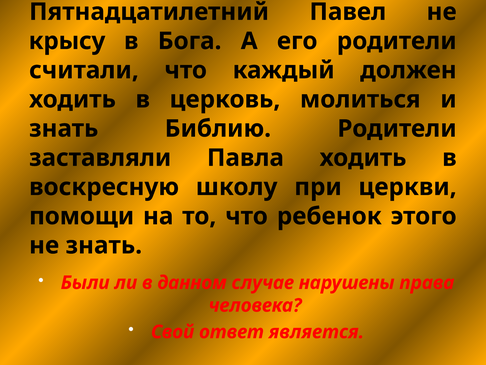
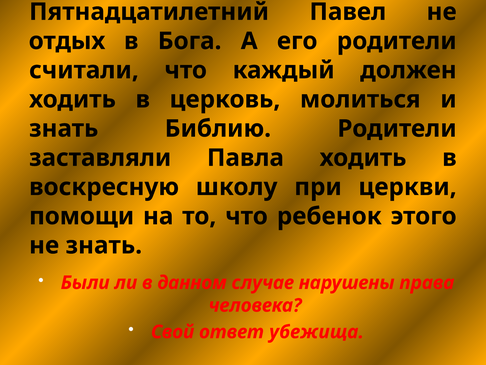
крысу: крысу -> отдых
является: является -> убежища
